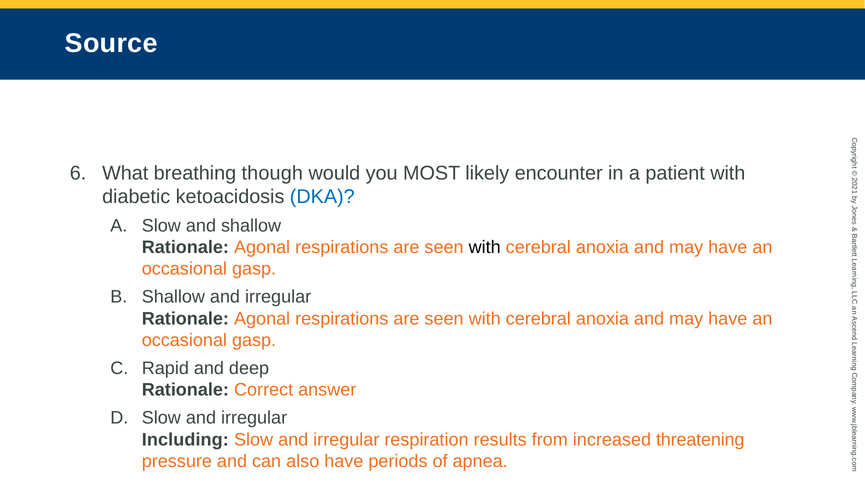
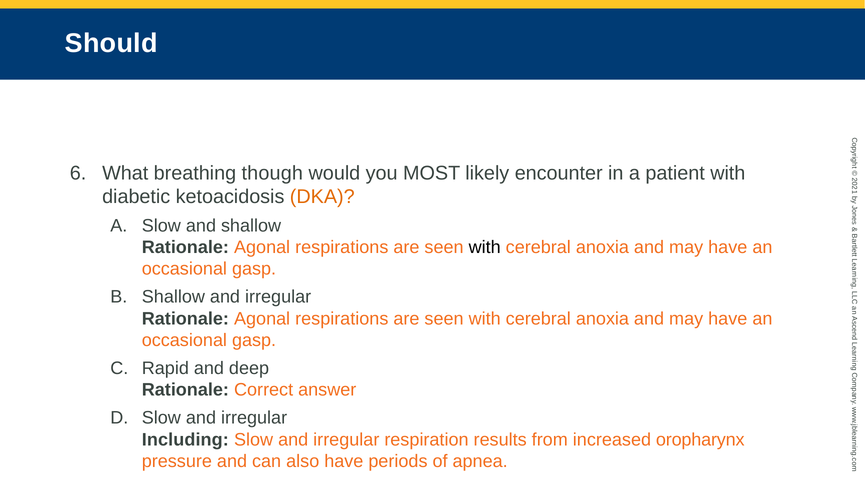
Source: Source -> Should
DKA colour: blue -> orange
threatening: threatening -> oropharynx
